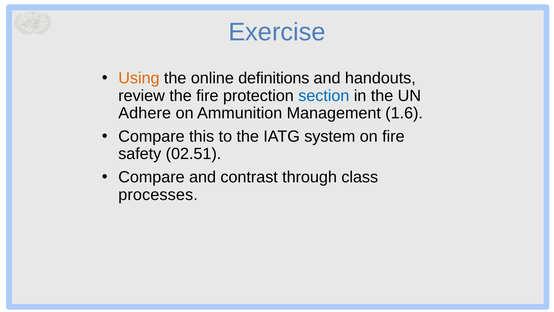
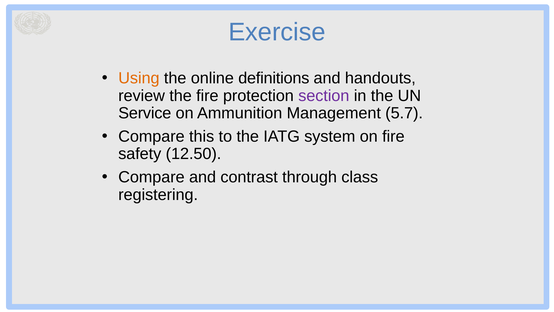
section colour: blue -> purple
Adhere: Adhere -> Service
1.6: 1.6 -> 5.7
02.51: 02.51 -> 12.50
processes: processes -> registering
